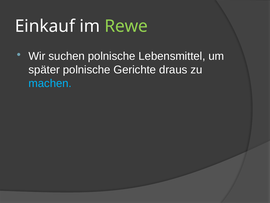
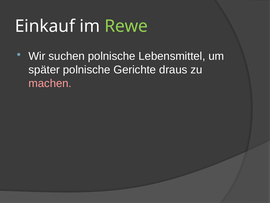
machen colour: light blue -> pink
